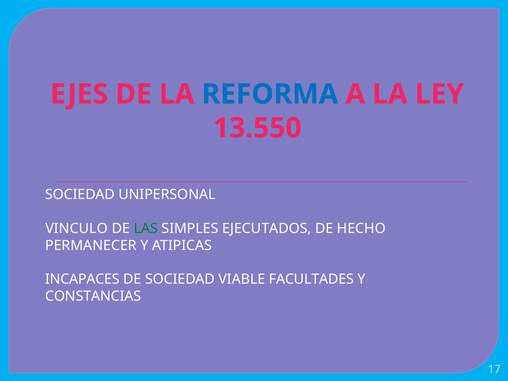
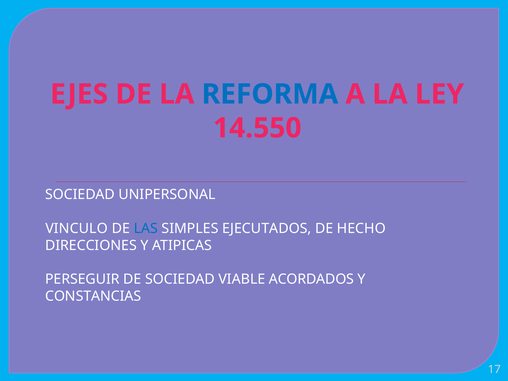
13.550: 13.550 -> 14.550
LAS colour: green -> blue
PERMANECER: PERMANECER -> DIRECCIONES
INCAPACES: INCAPACES -> PERSEGUIR
FACULTADES: FACULTADES -> ACORDADOS
